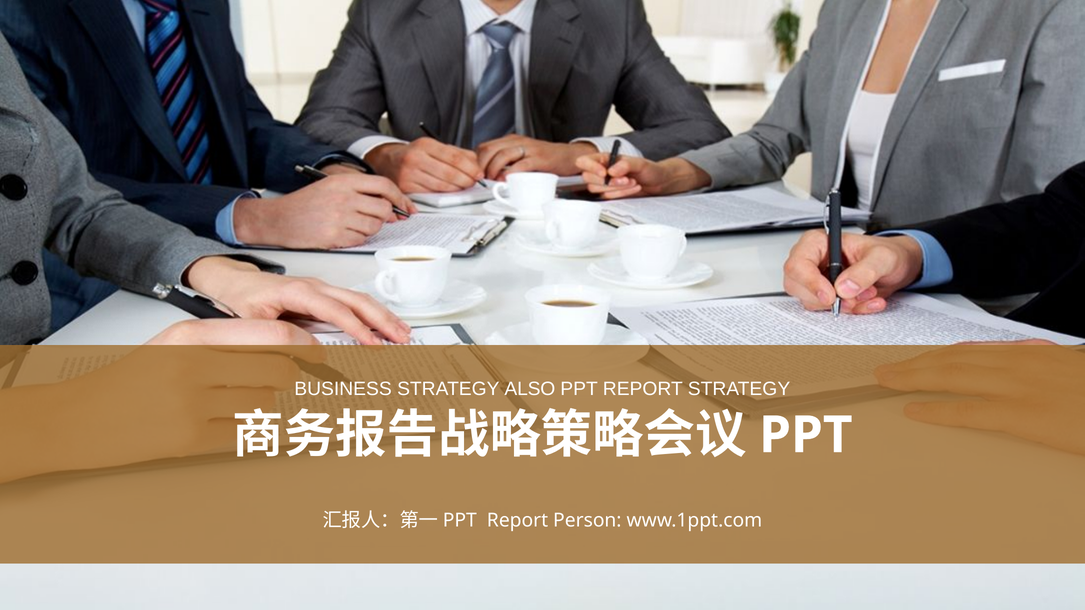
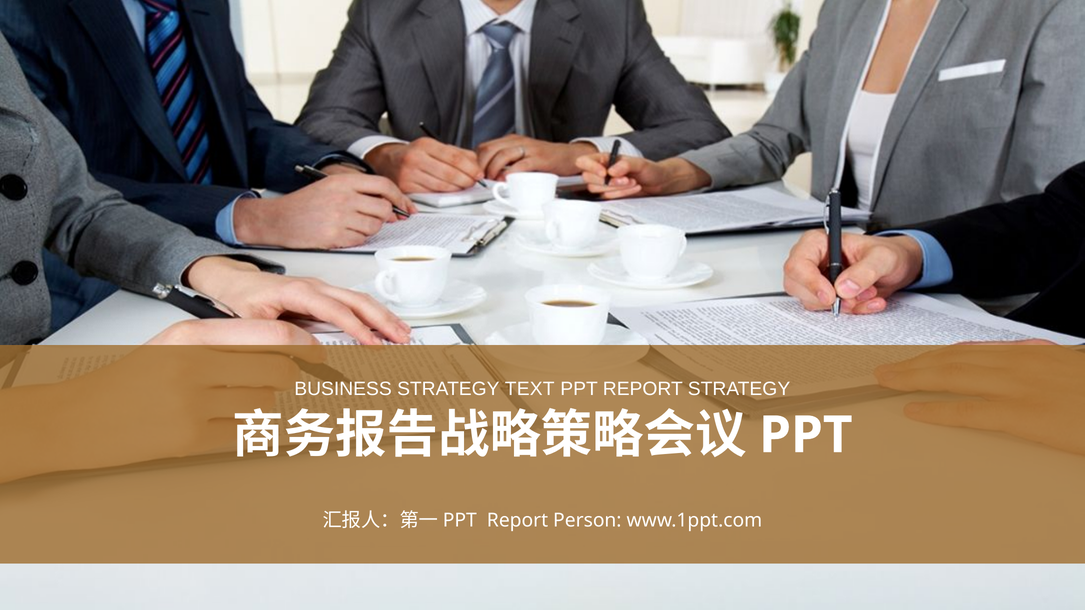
ALSO: ALSO -> TEXT
